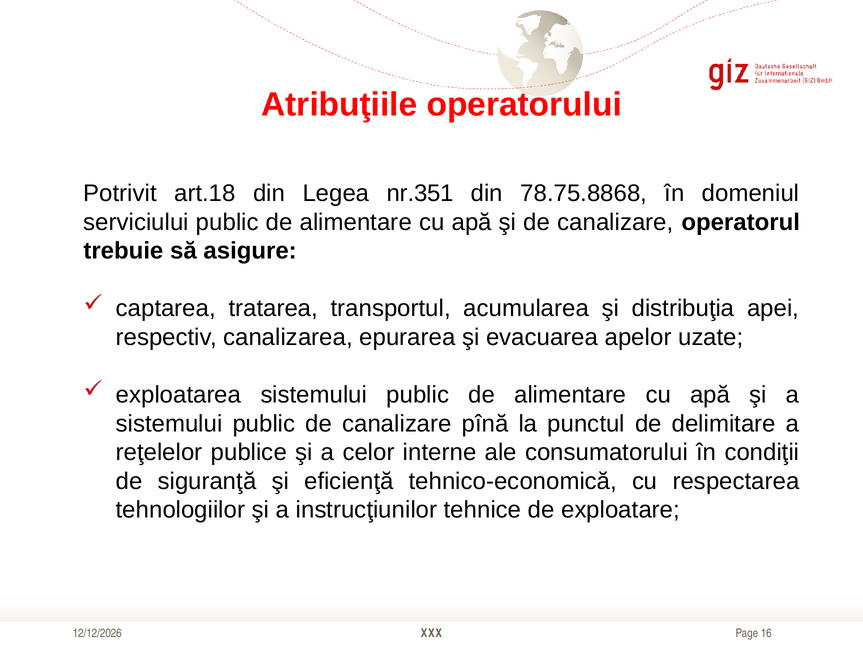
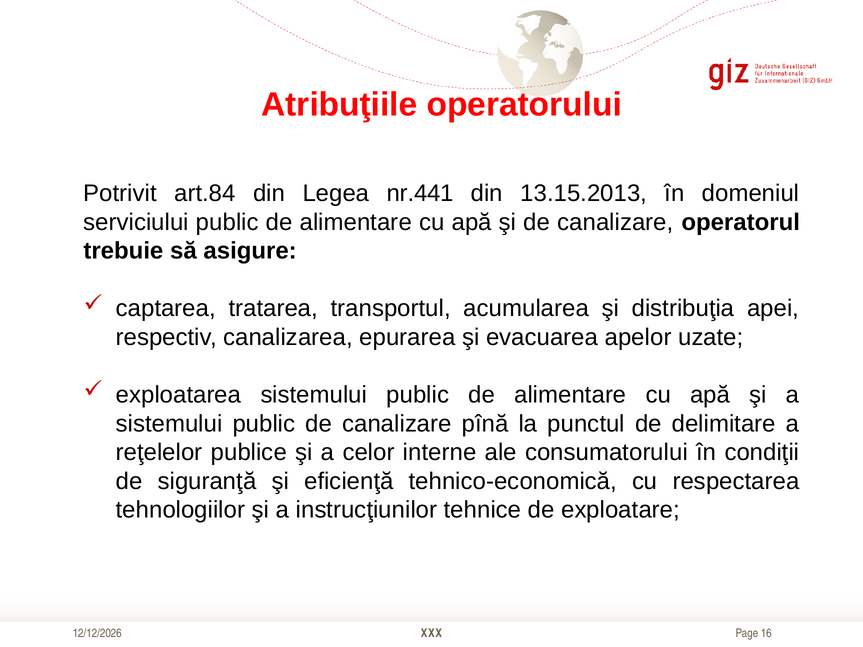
art.18: art.18 -> art.84
nr.351: nr.351 -> nr.441
78.75.8868: 78.75.8868 -> 13.15.2013
